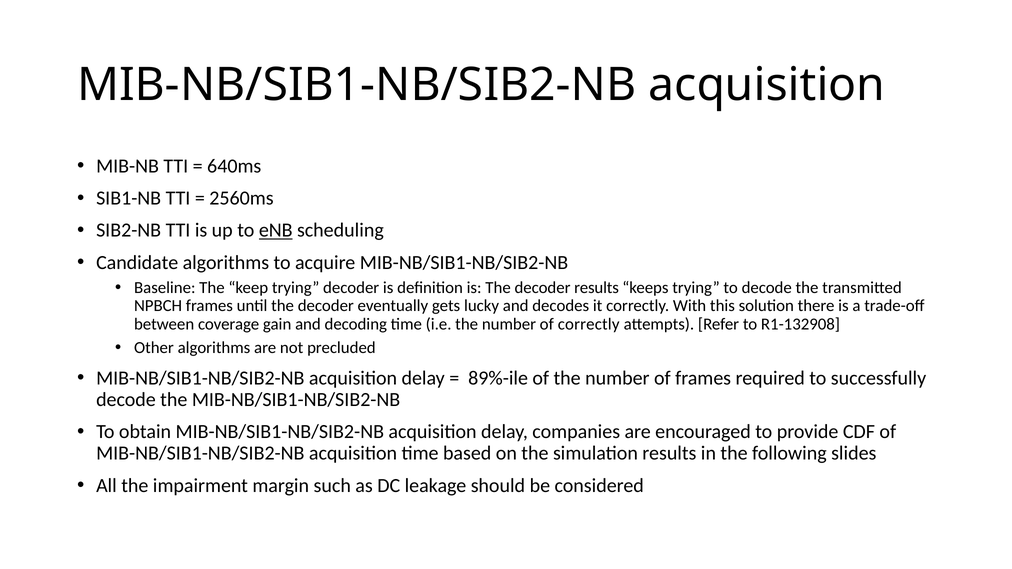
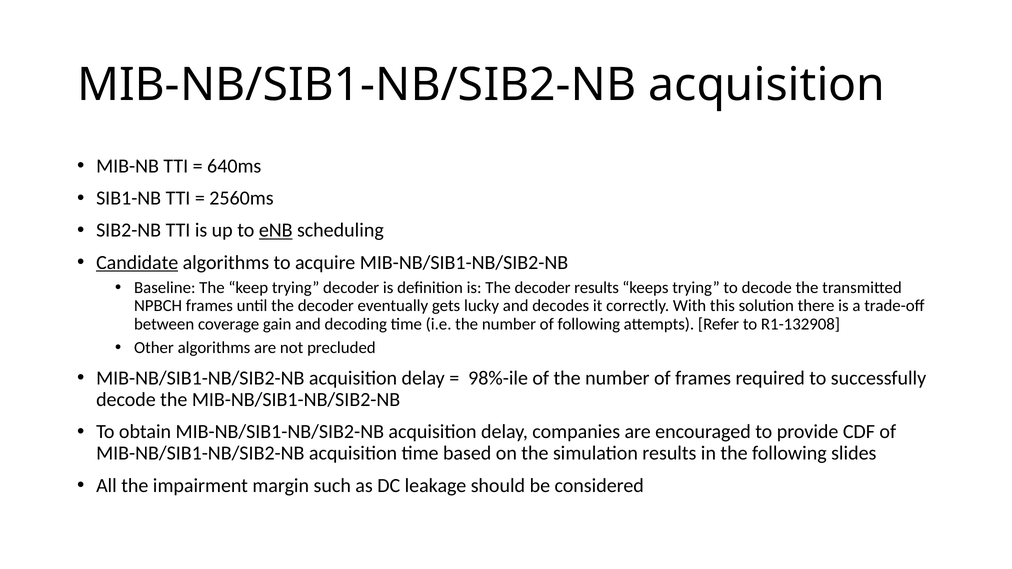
Candidate underline: none -> present
of correctly: correctly -> following
89%-ile: 89%-ile -> 98%-ile
